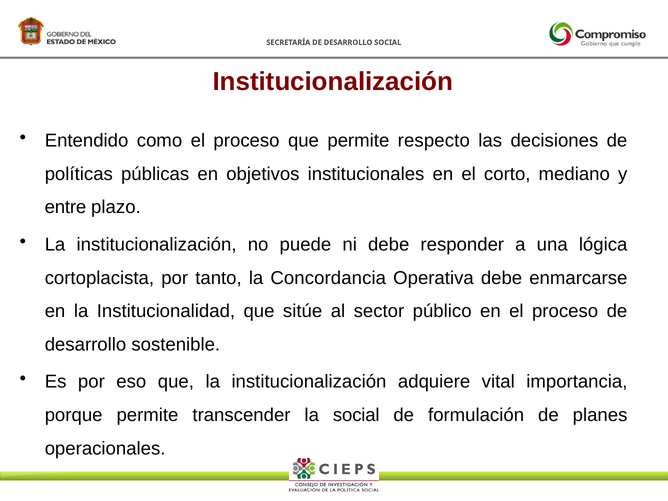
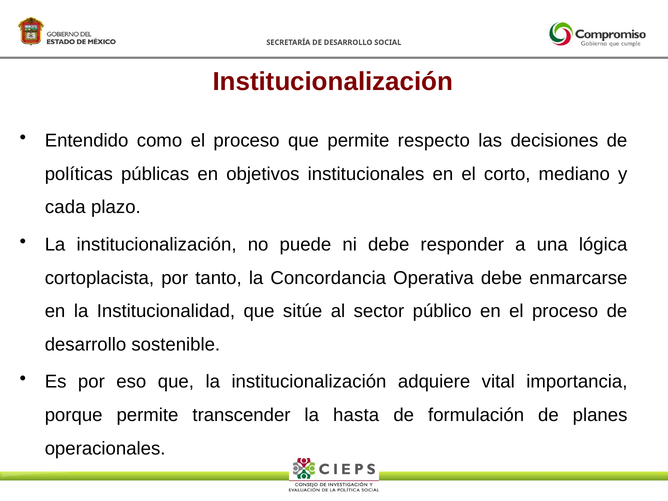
entre: entre -> cada
la social: social -> hasta
